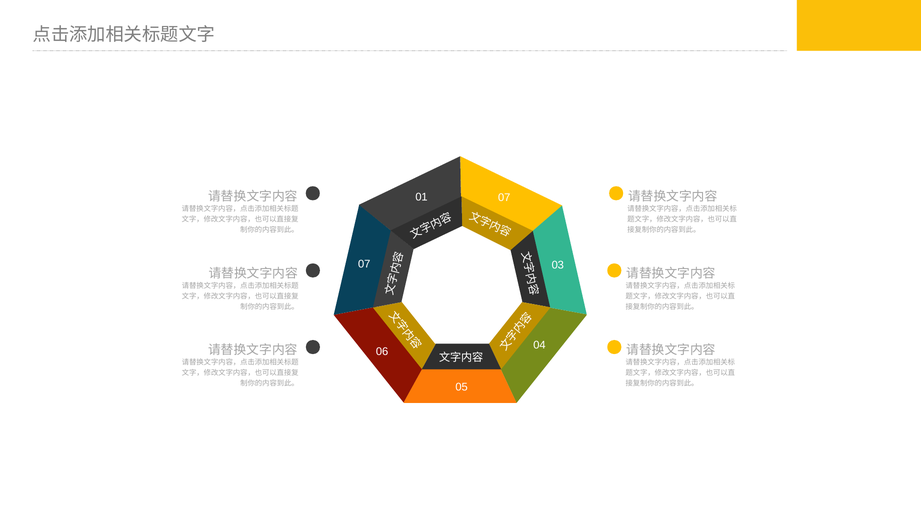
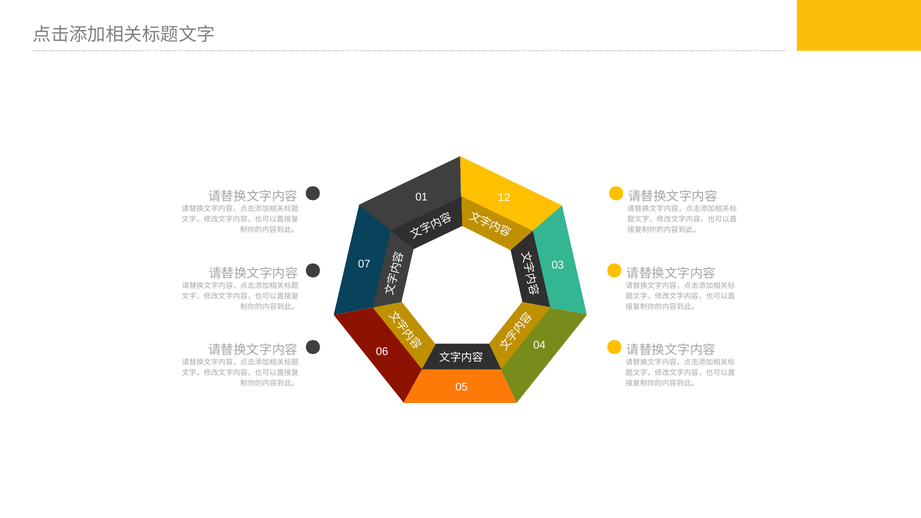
01 07: 07 -> 12
